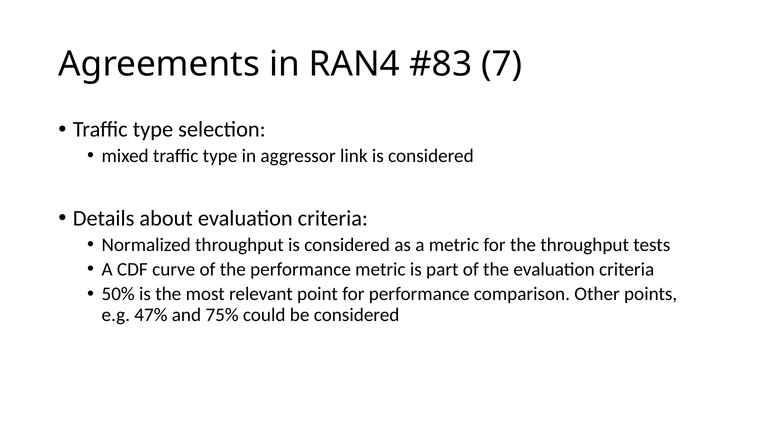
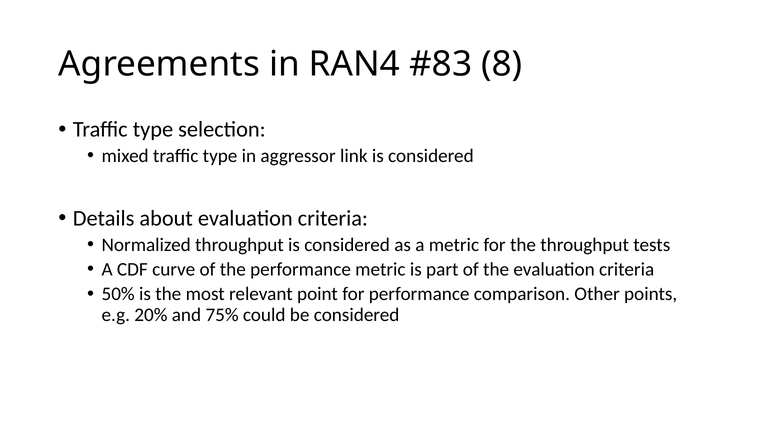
7: 7 -> 8
47%: 47% -> 20%
